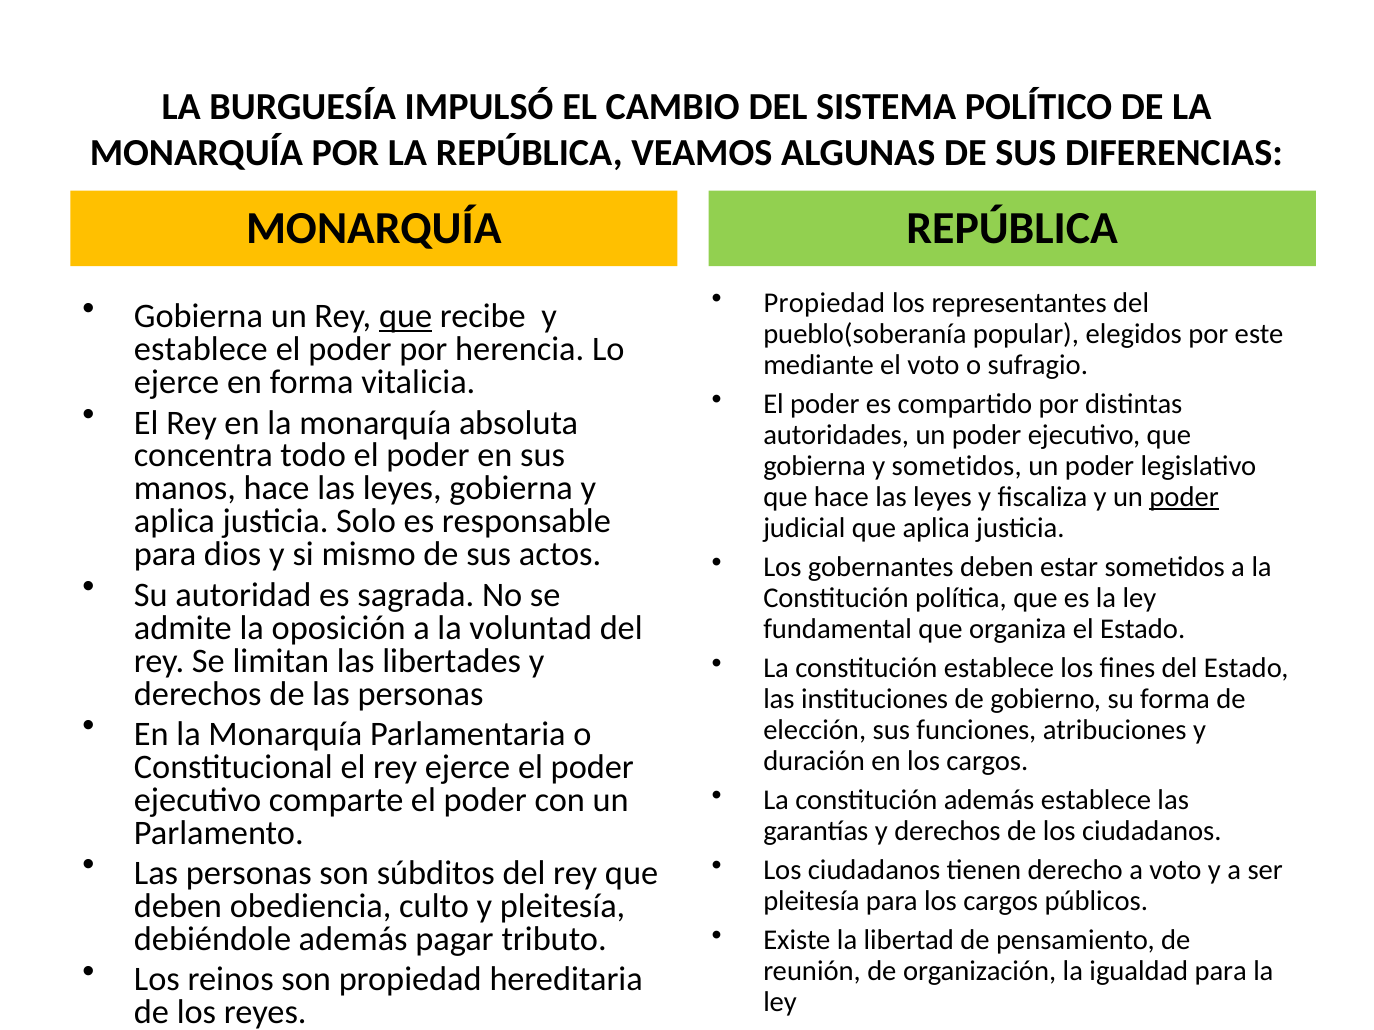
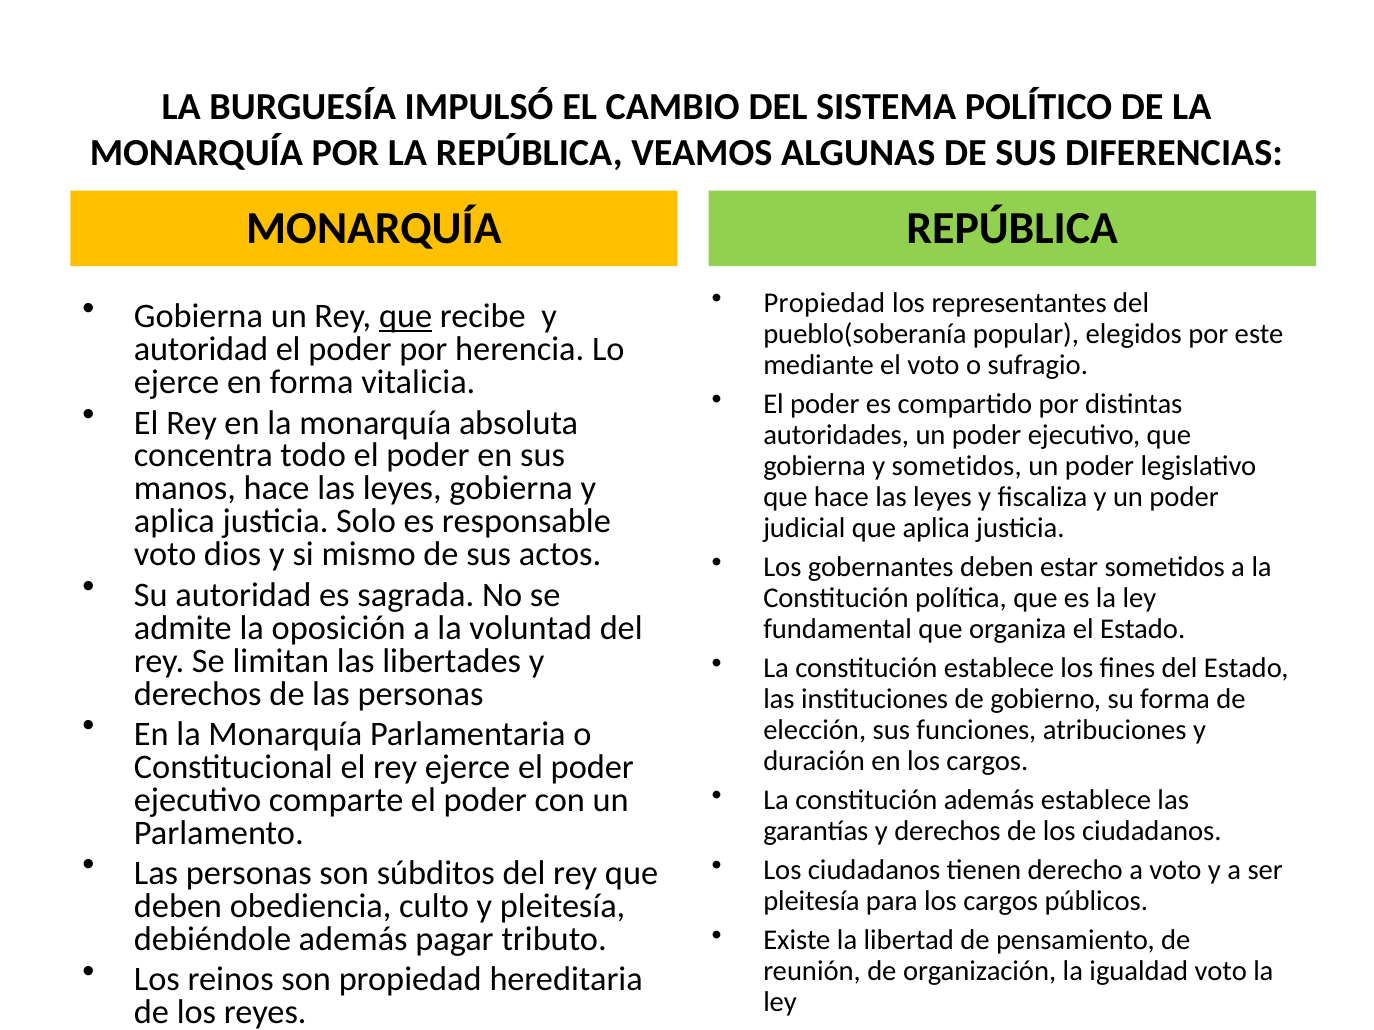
establece at (201, 350): establece -> autoridad
poder at (1184, 497) underline: present -> none
para at (165, 555): para -> voto
igualdad para: para -> voto
